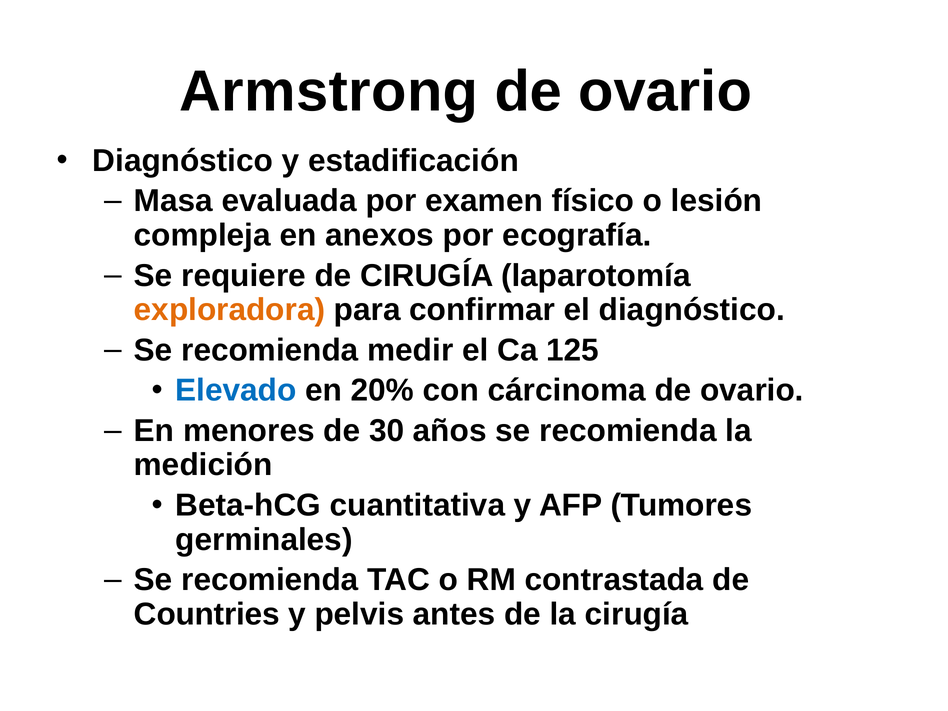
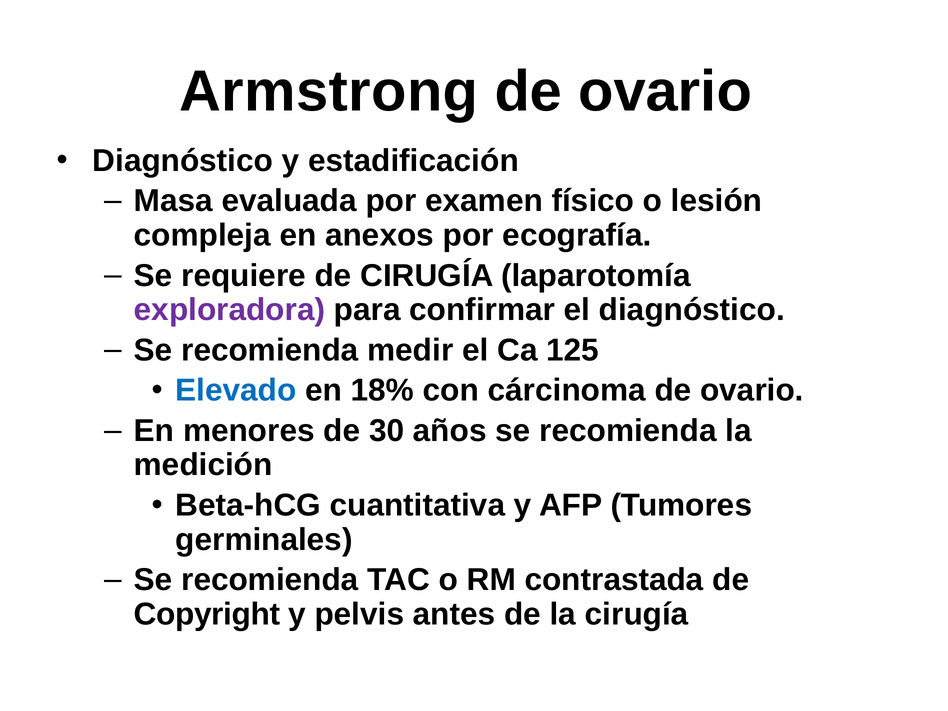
exploradora colour: orange -> purple
20%: 20% -> 18%
Countries: Countries -> Copyright
